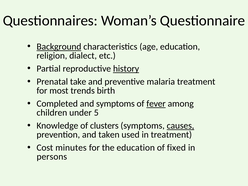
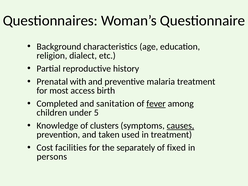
Background underline: present -> none
history underline: present -> none
take: take -> with
trends: trends -> access
and symptoms: symptoms -> sanitation
minutes: minutes -> facilities
the education: education -> separately
